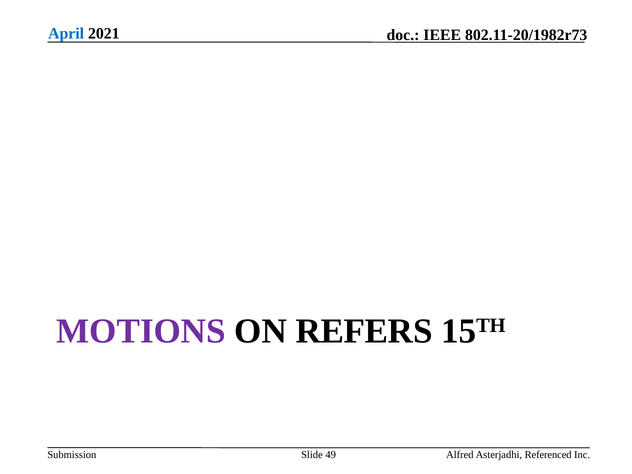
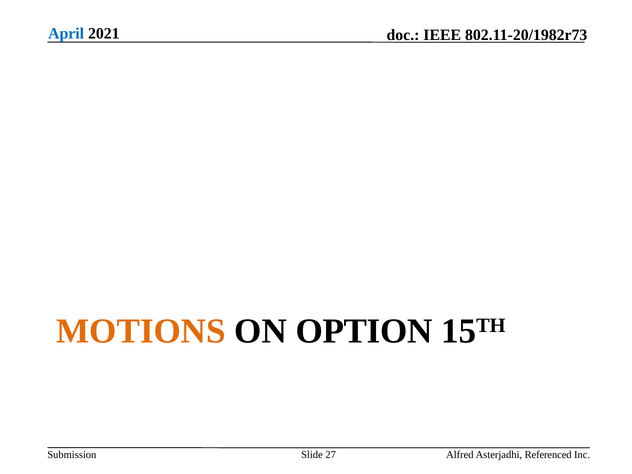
MOTIONS colour: purple -> orange
REFERS: REFERS -> OPTION
49: 49 -> 27
